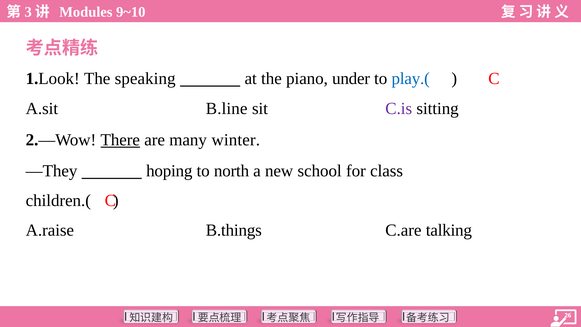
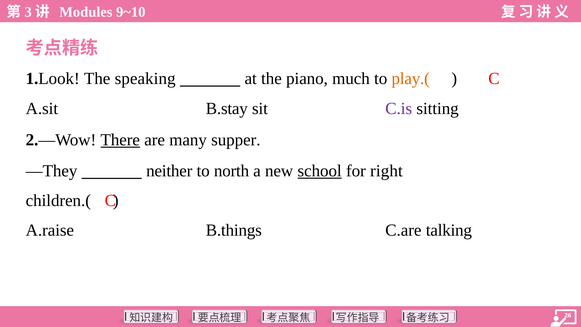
under: under -> much
play.( colour: blue -> orange
B.line: B.line -> B.stay
winter: winter -> supper
hoping: hoping -> neither
school underline: none -> present
class: class -> right
